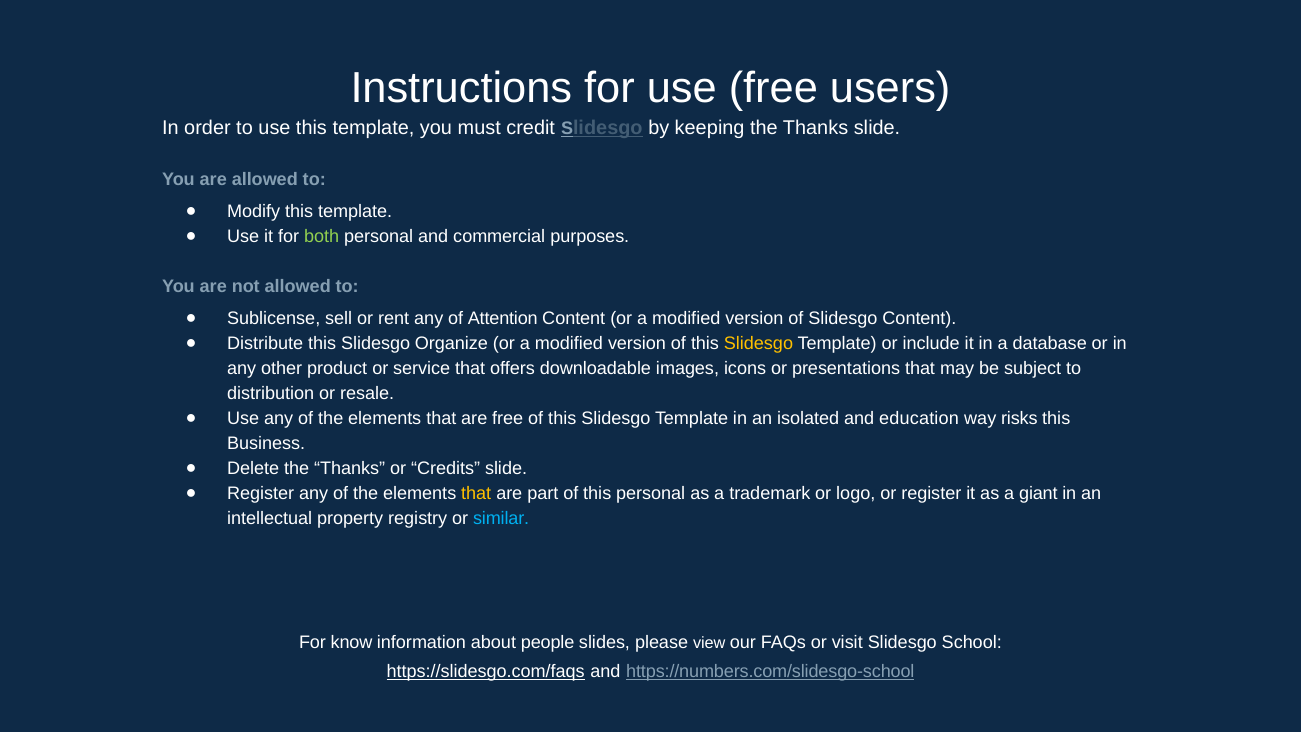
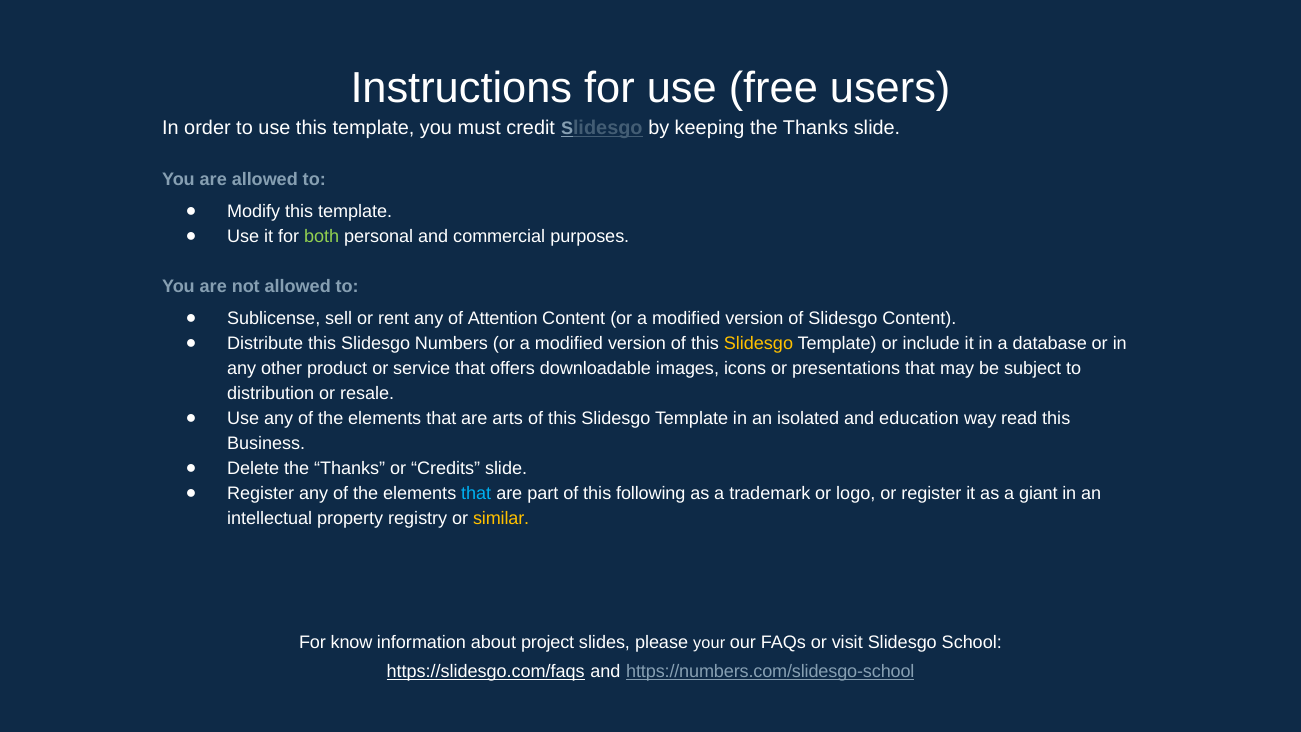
Organize: Organize -> Numbers
are free: free -> arts
risks: risks -> read
that at (476, 493) colour: yellow -> light blue
this personal: personal -> following
similar colour: light blue -> yellow
people: people -> project
view: view -> your
